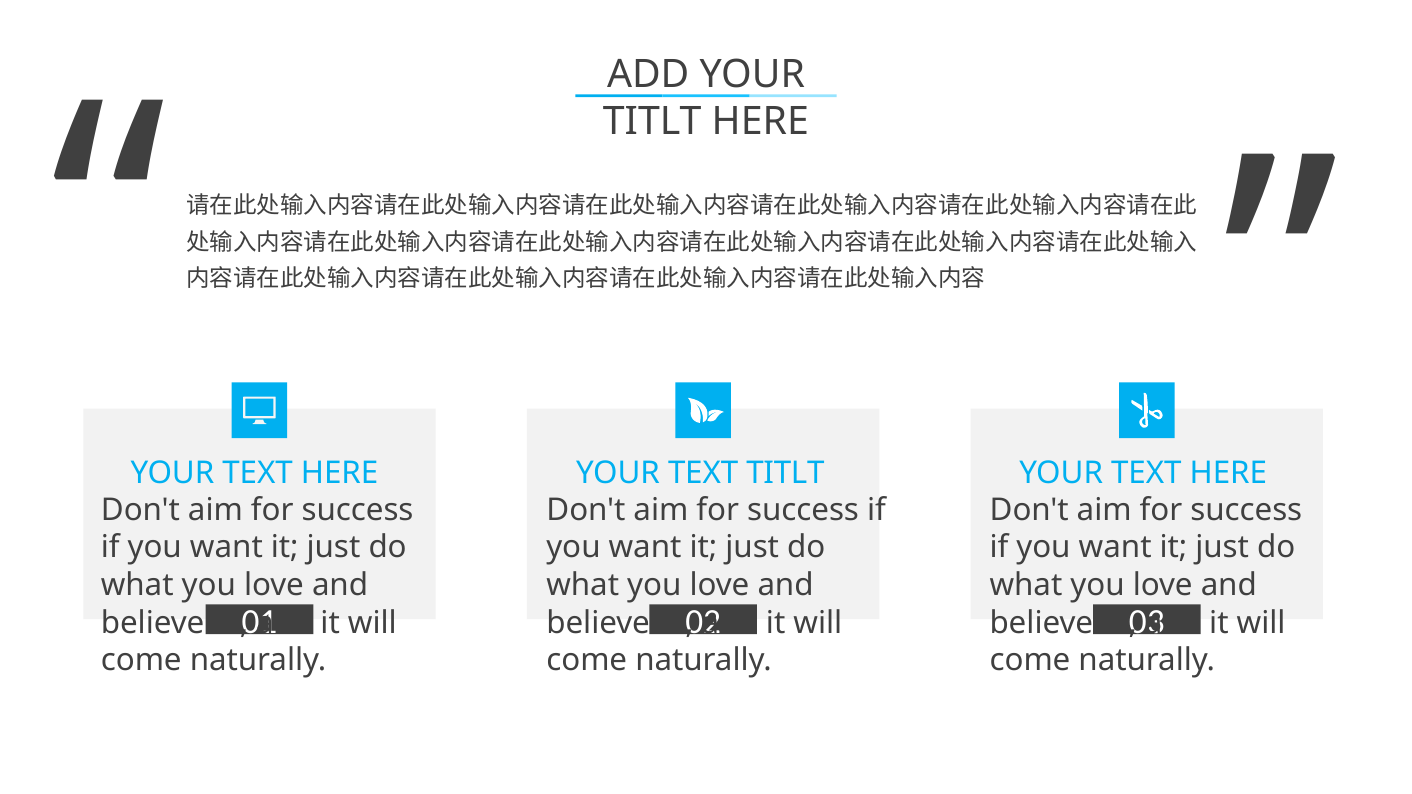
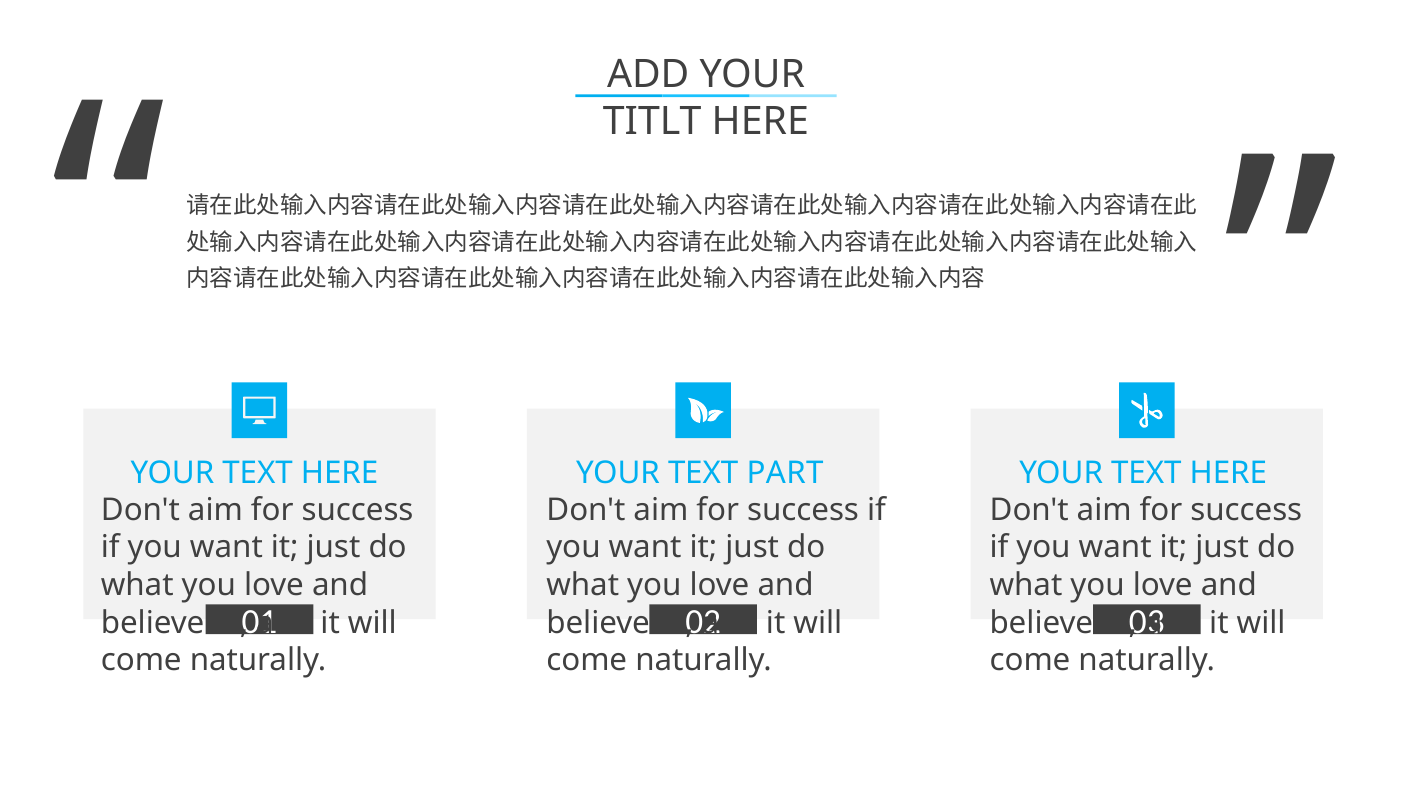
TEXT TITLT: TITLT -> PART
